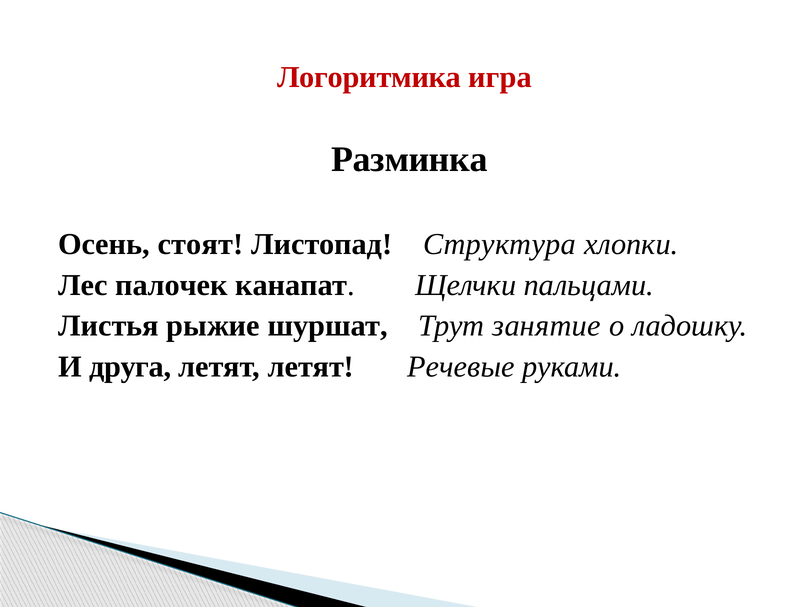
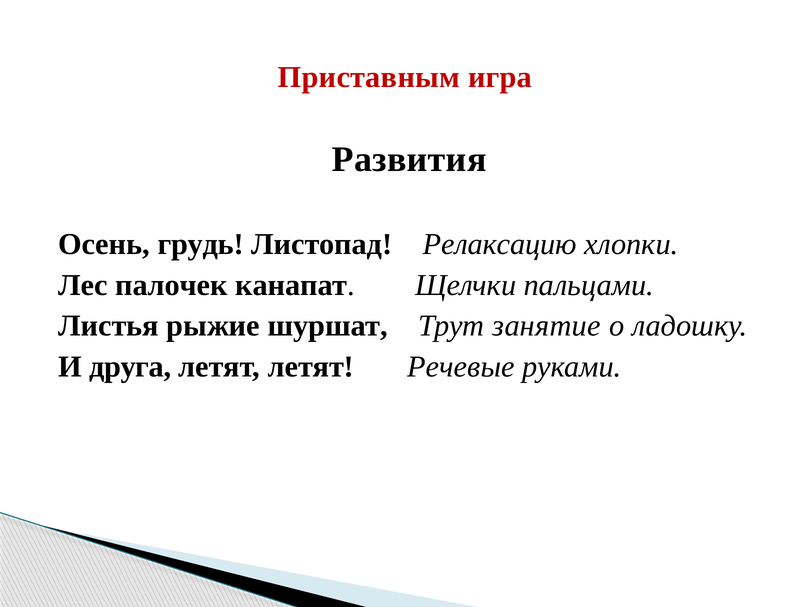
Логоритмика: Логоритмика -> Приставным
Разминка: Разминка -> Развития
стоят: стоят -> грудь
Структура: Структура -> Релаксацию
